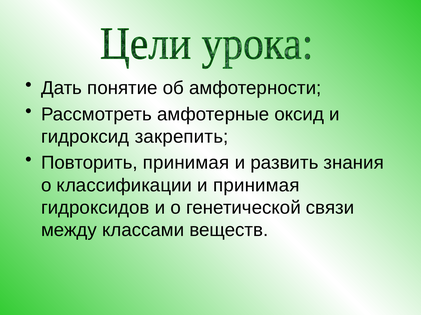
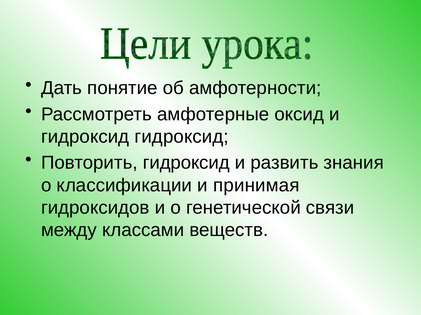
гидроксид закрепить: закрепить -> гидроксид
Повторить принимая: принимая -> гидроксид
